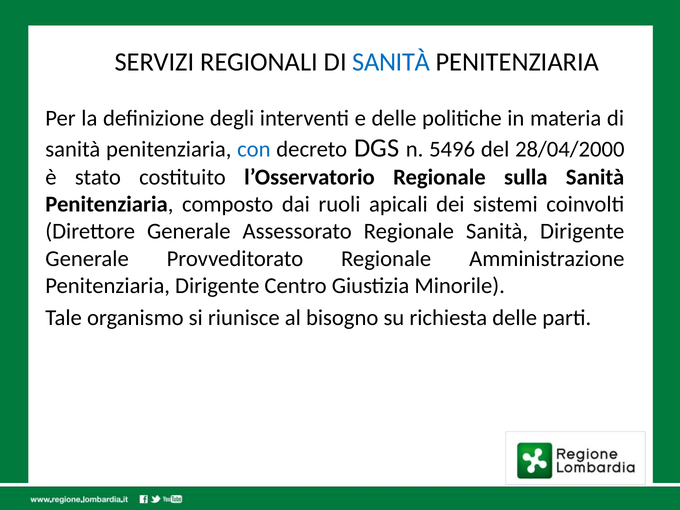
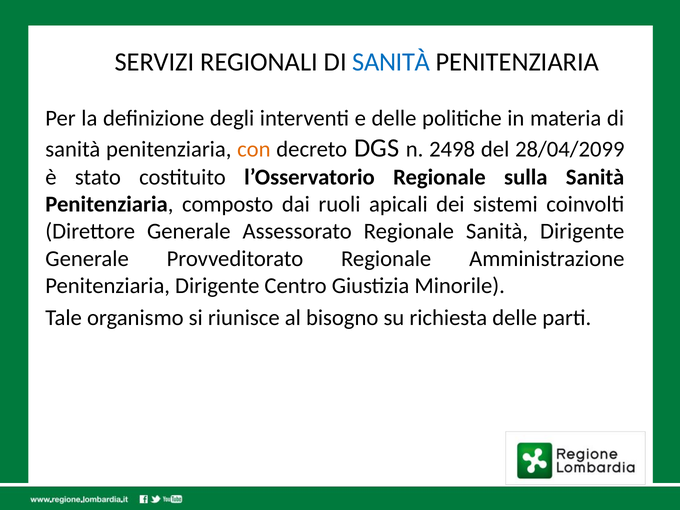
con colour: blue -> orange
5496: 5496 -> 2498
28/04/2000: 28/04/2000 -> 28/04/2099
